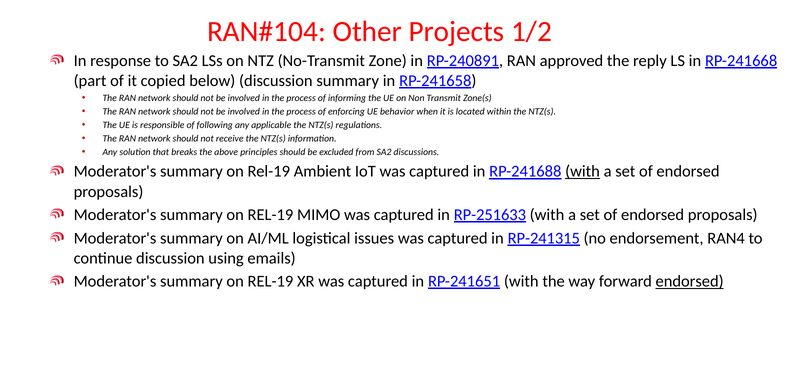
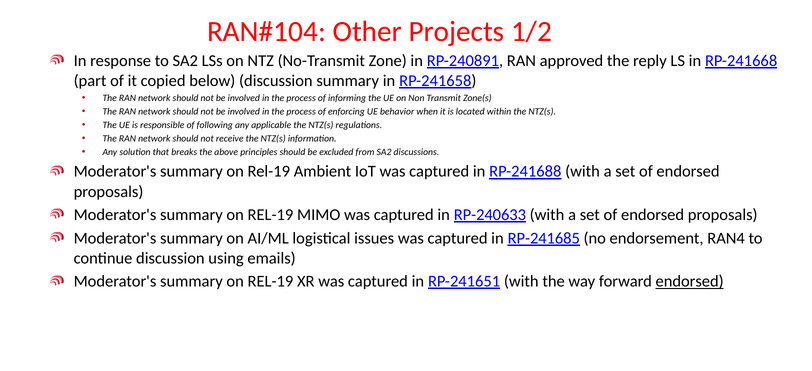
with at (583, 172) underline: present -> none
RP-251633: RP-251633 -> RP-240633
RP-241315: RP-241315 -> RP-241685
